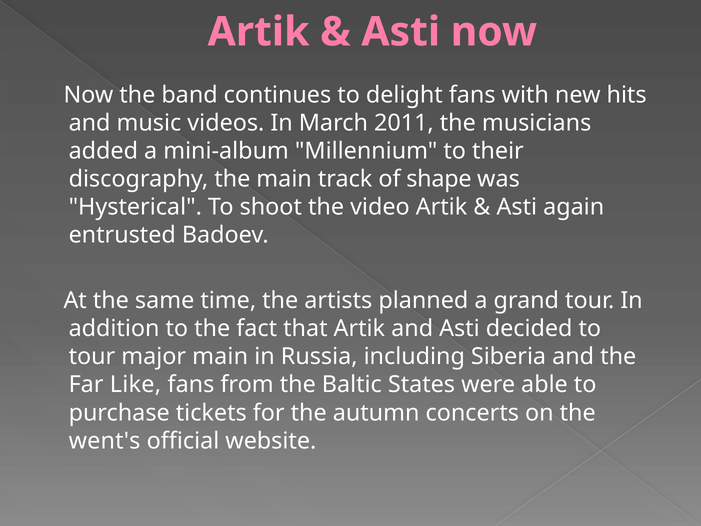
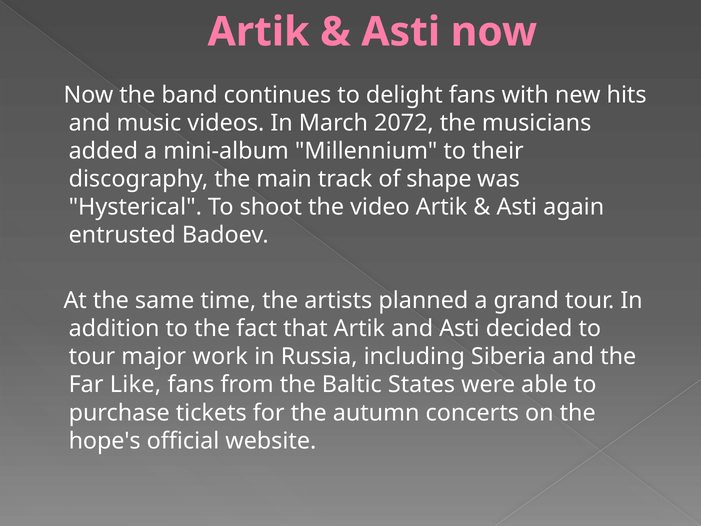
2011: 2011 -> 2072
major main: main -> work
went's: went's -> hope's
